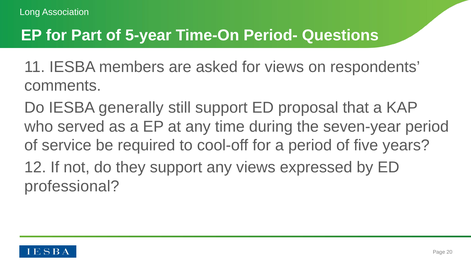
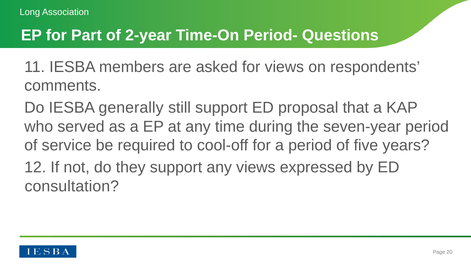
5-year: 5-year -> 2-year
professional: professional -> consultation
